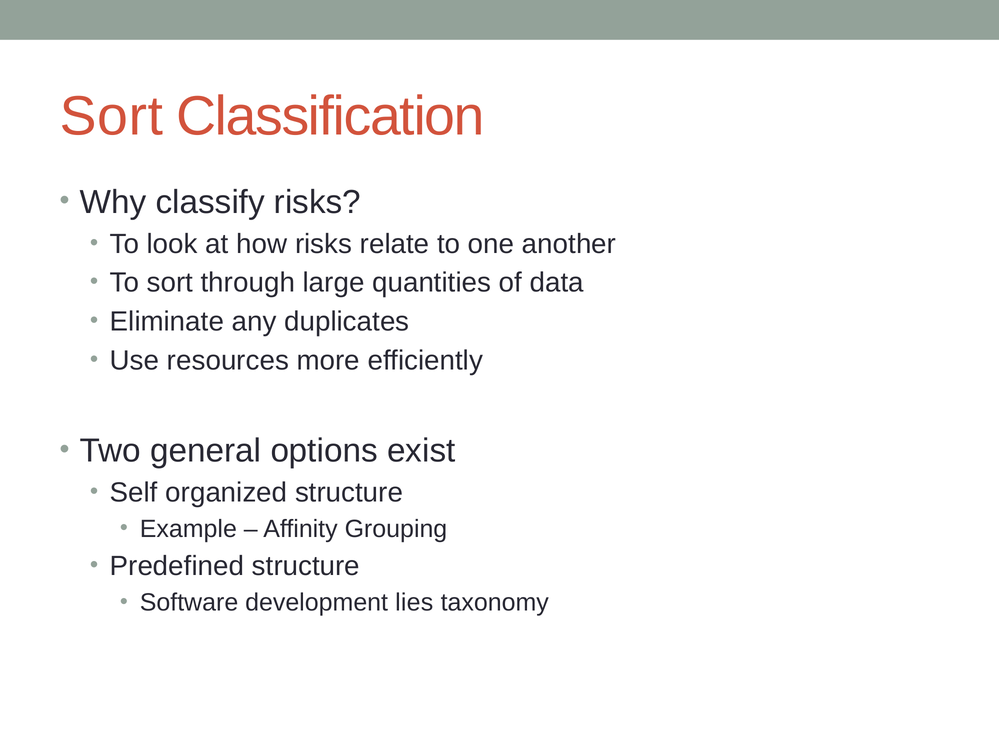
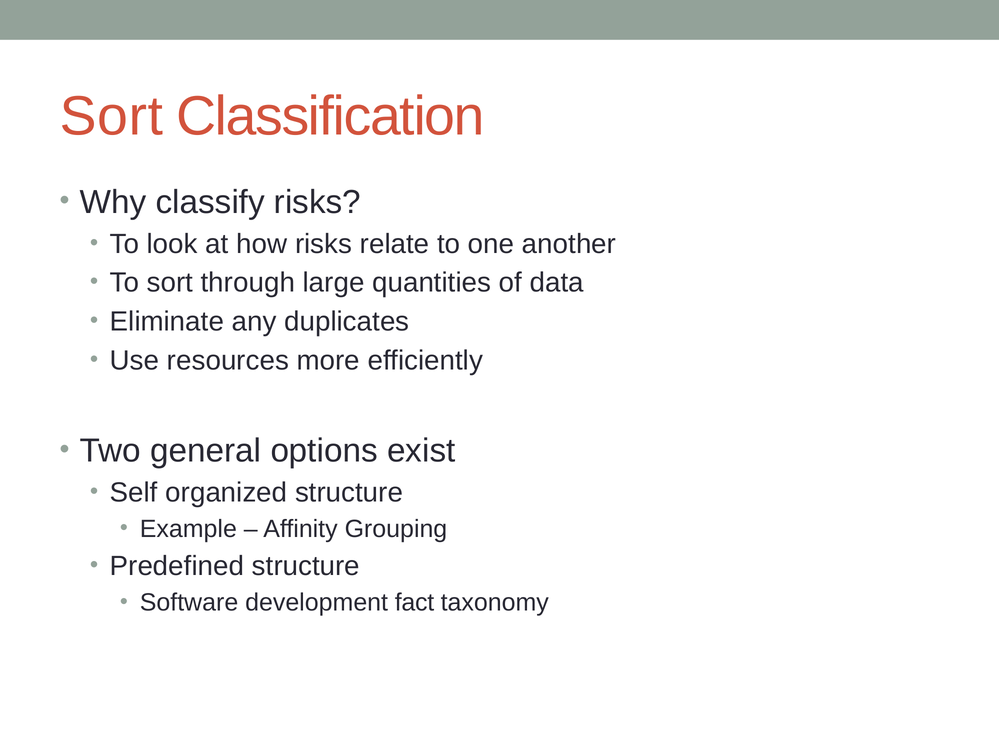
lies: lies -> fact
